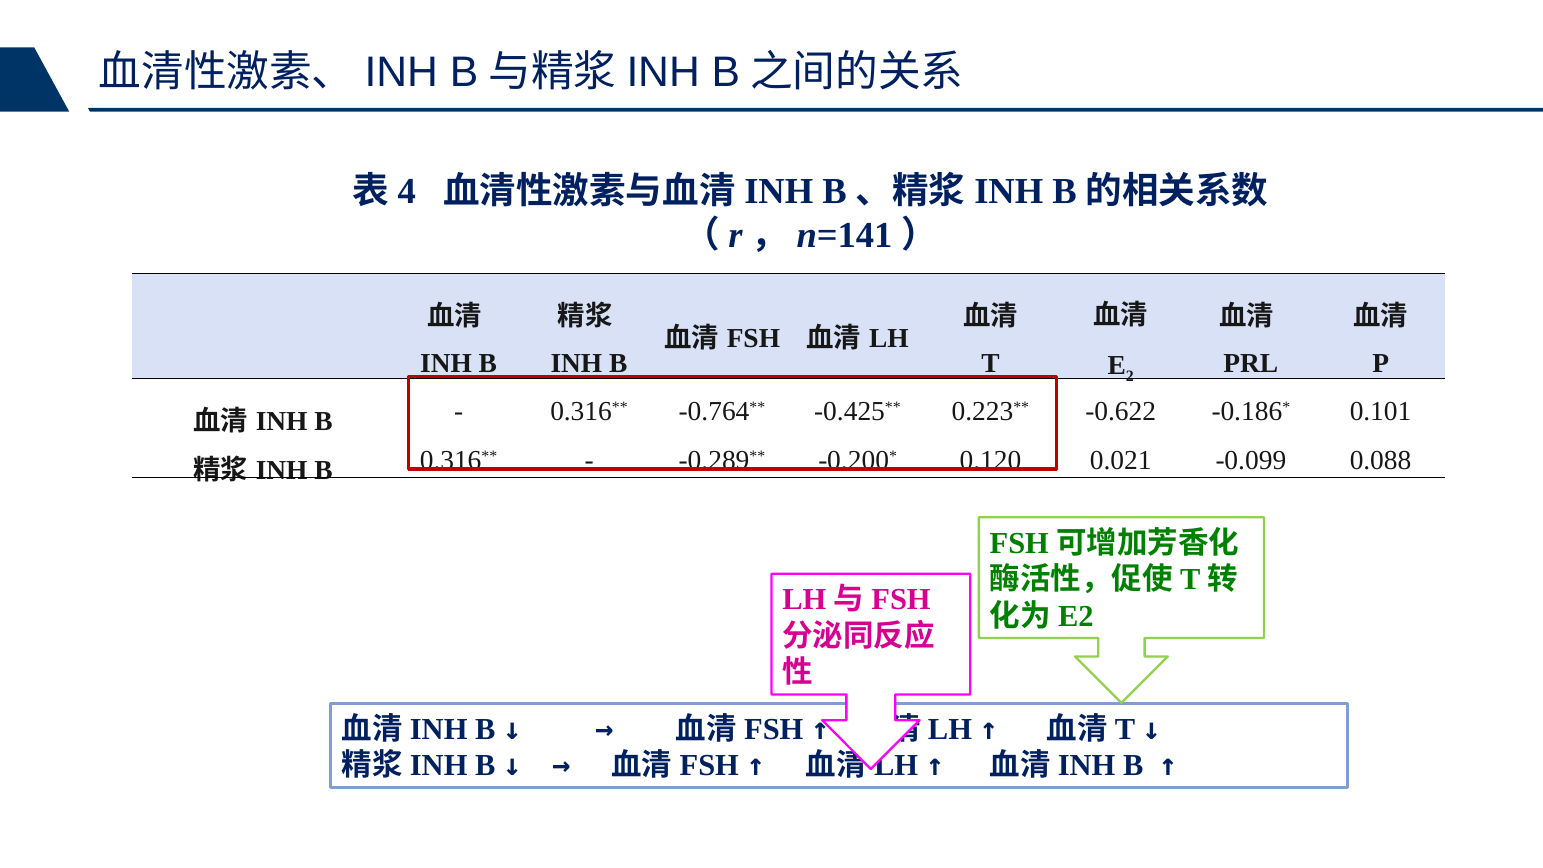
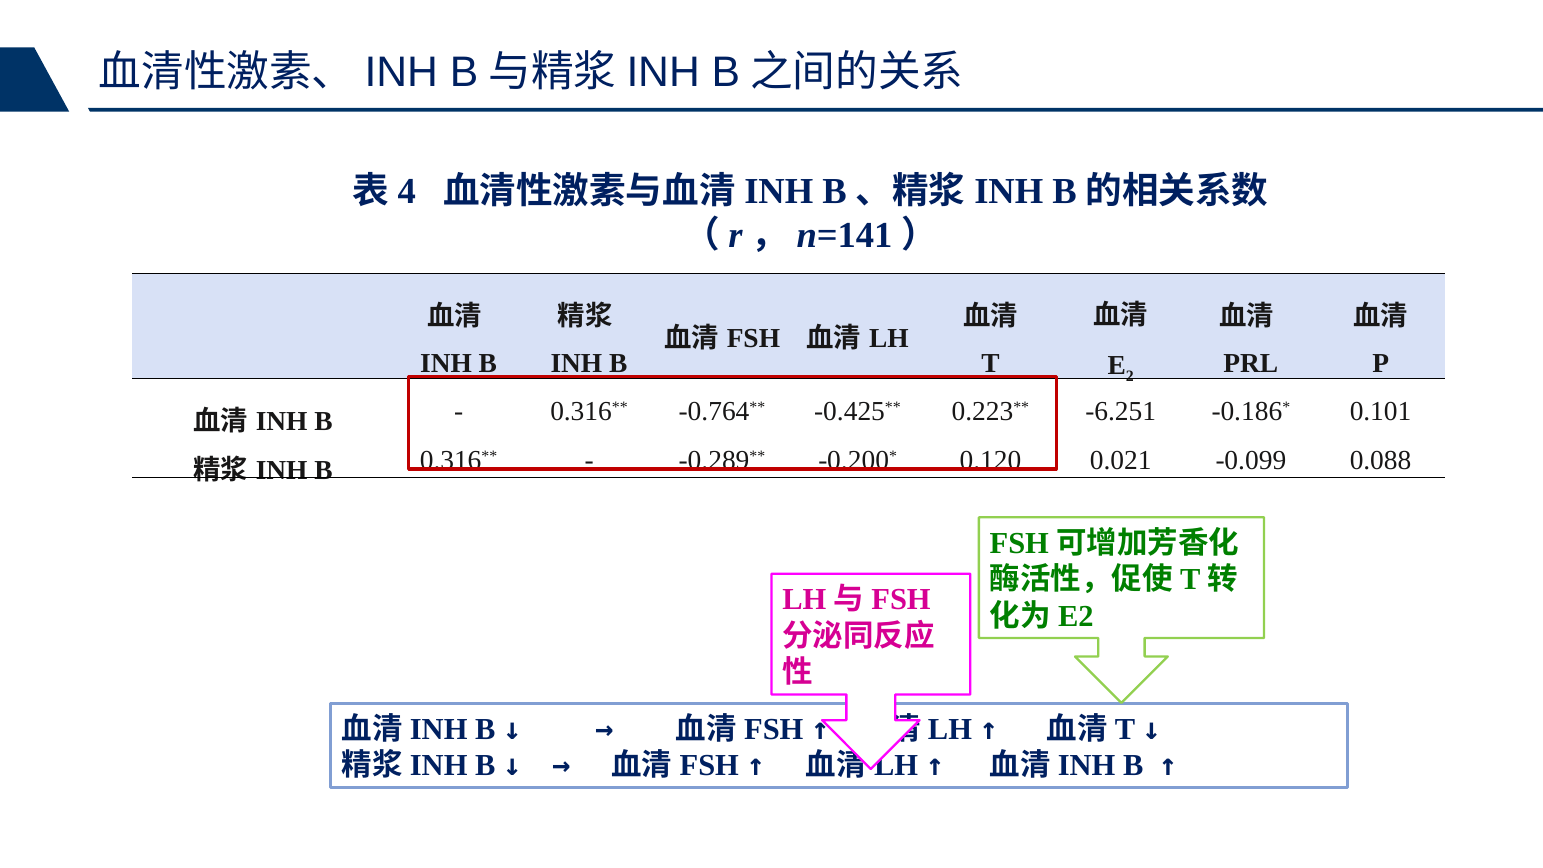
-0.622: -0.622 -> -6.251
